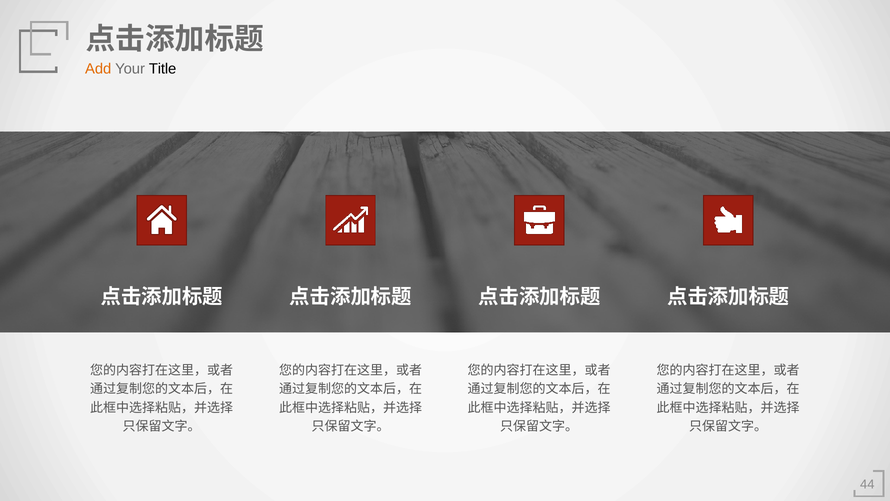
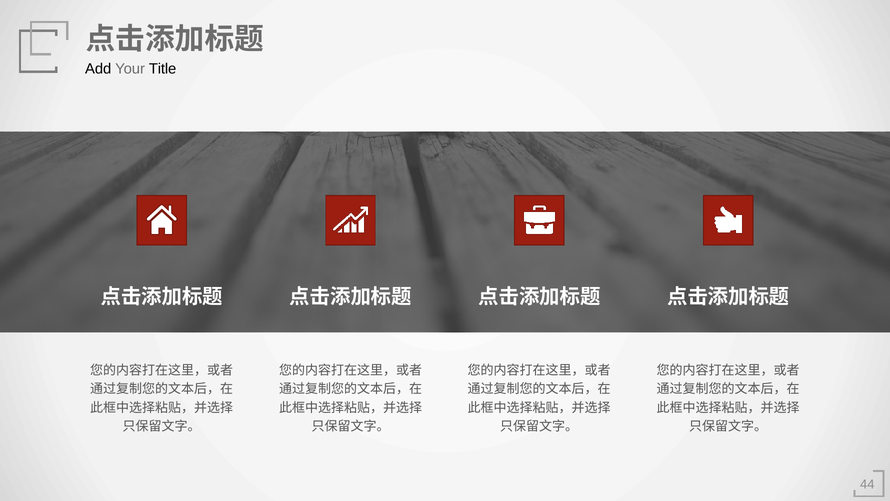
Add colour: orange -> black
